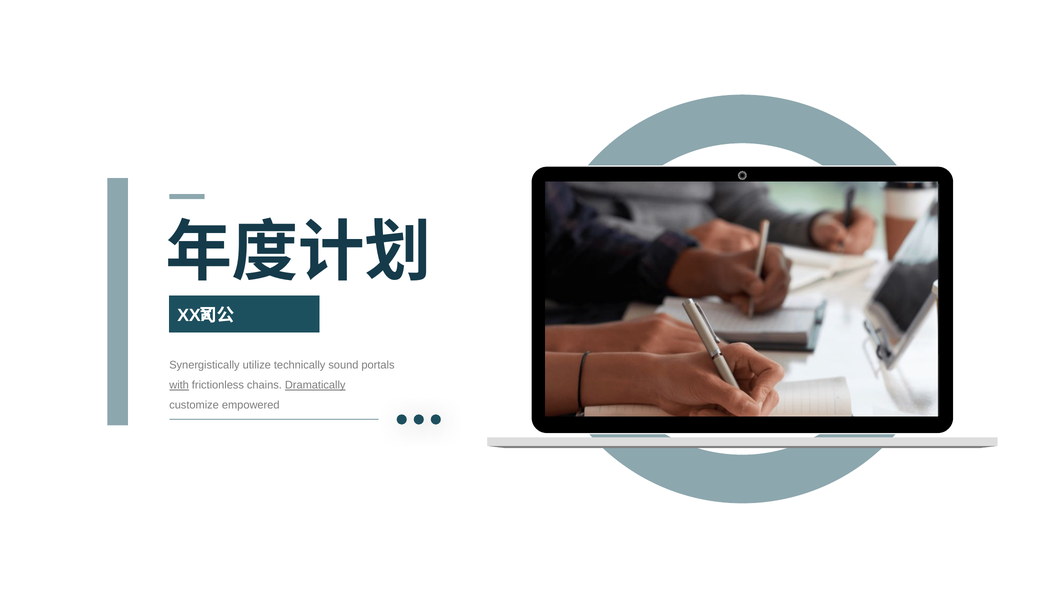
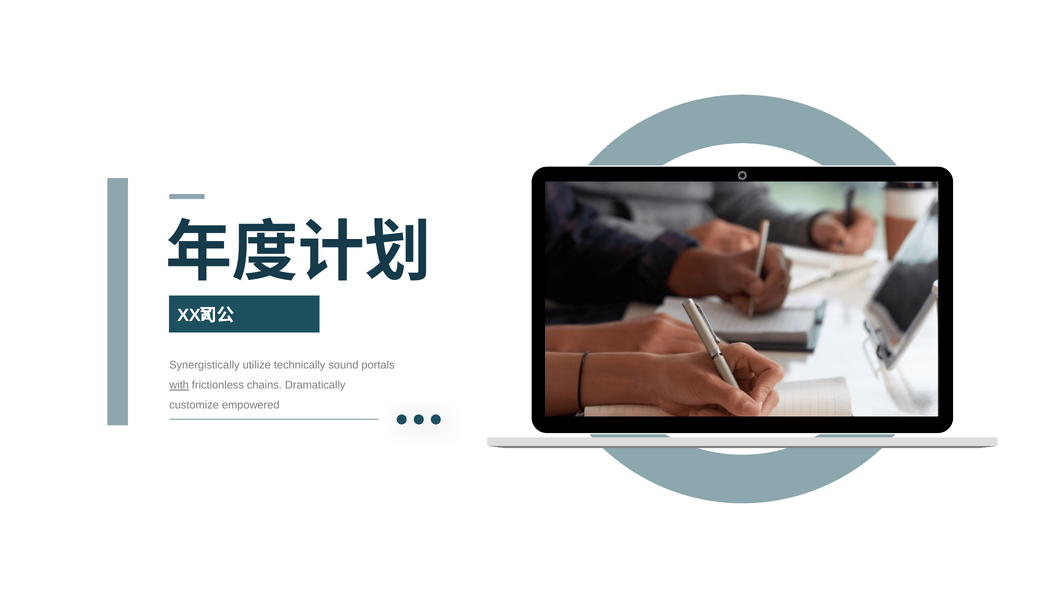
Dramatically underline: present -> none
